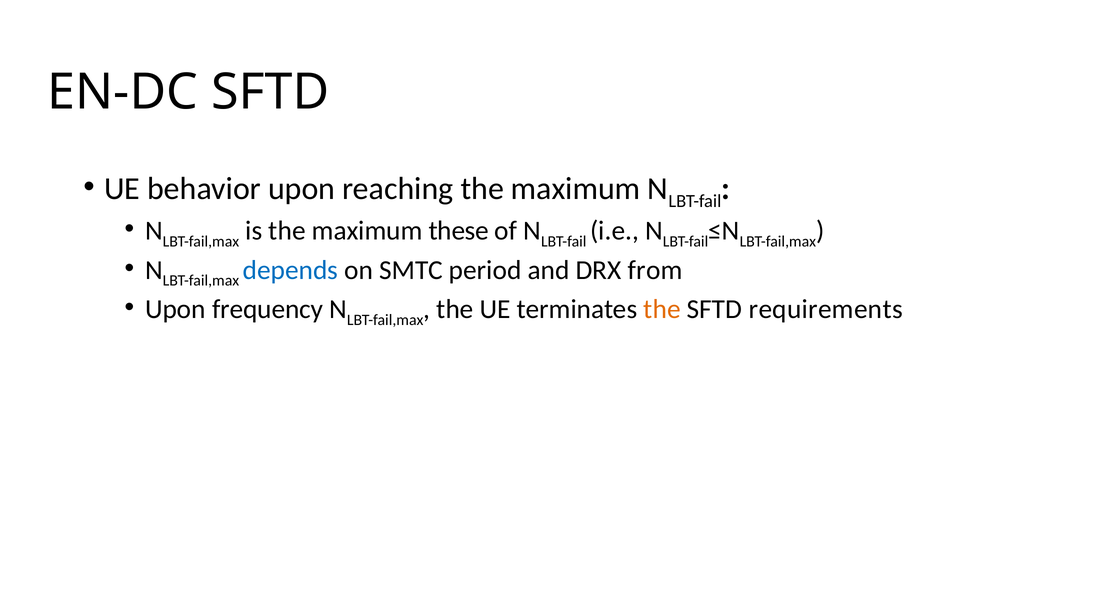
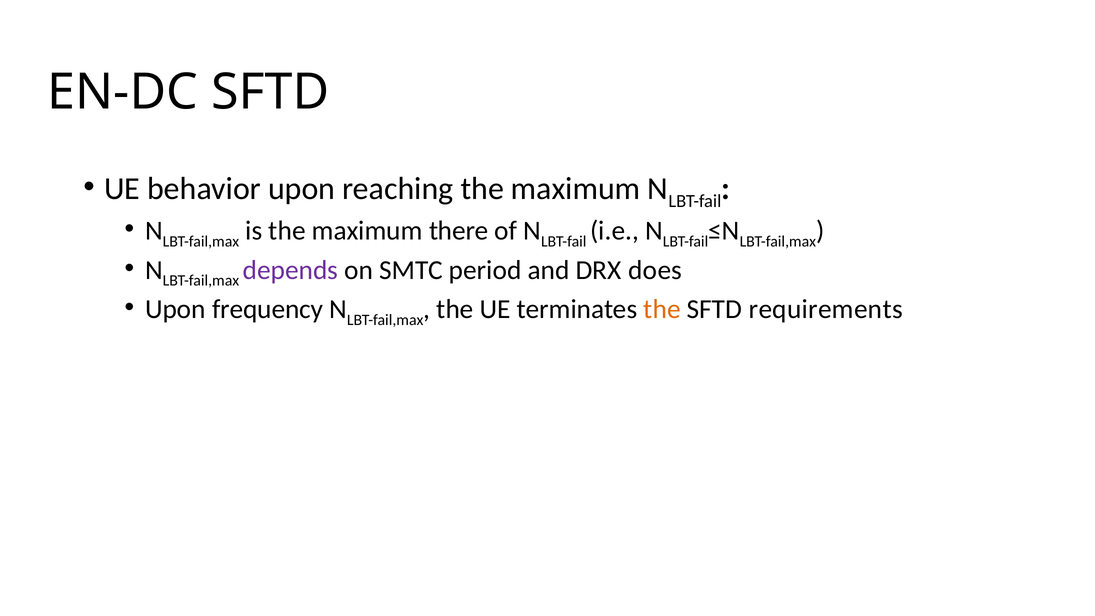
these: these -> there
depends colour: blue -> purple
from: from -> does
